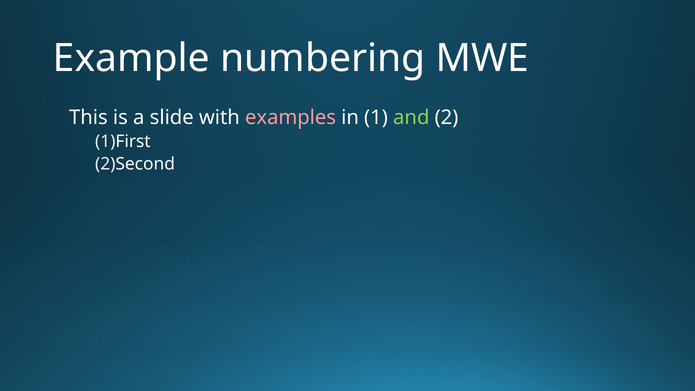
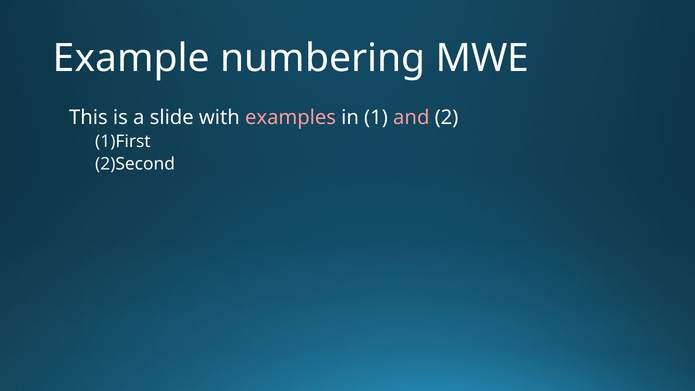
and colour: light green -> pink
